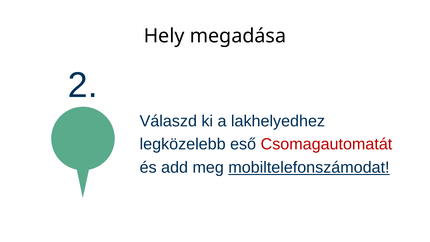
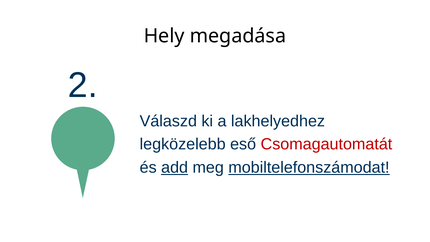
add underline: none -> present
